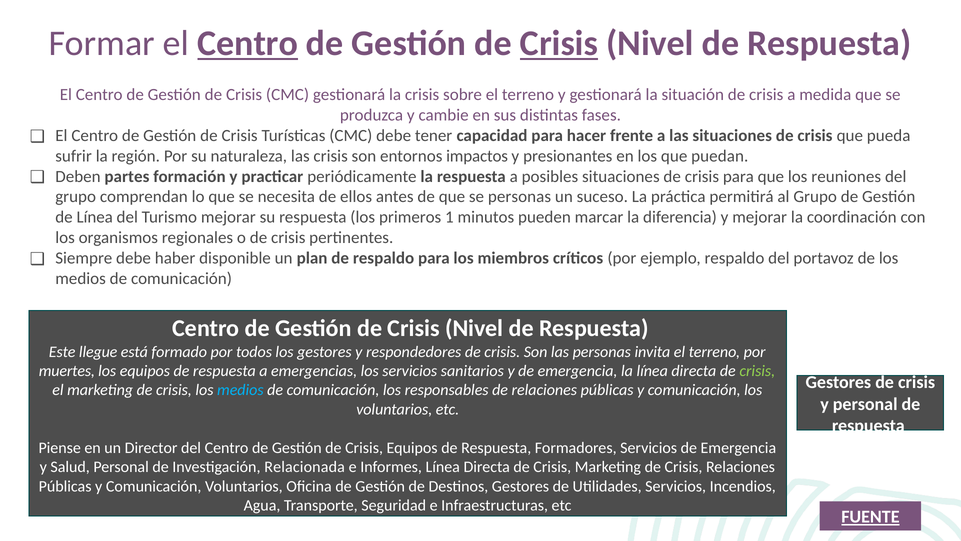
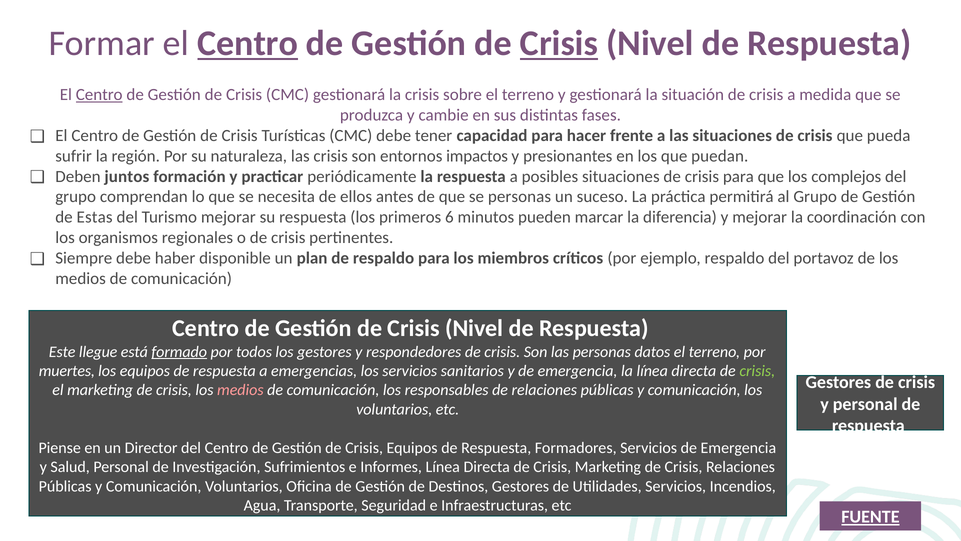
Centro at (99, 95) underline: none -> present
partes: partes -> juntos
reuniones: reuniones -> complejos
de Línea: Línea -> Estas
1: 1 -> 6
formado underline: none -> present
invita: invita -> datos
medios at (240, 390) colour: light blue -> pink
Relacionada: Relacionada -> Sufrimientos
